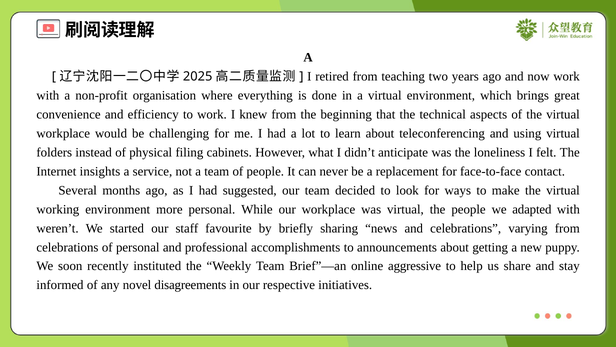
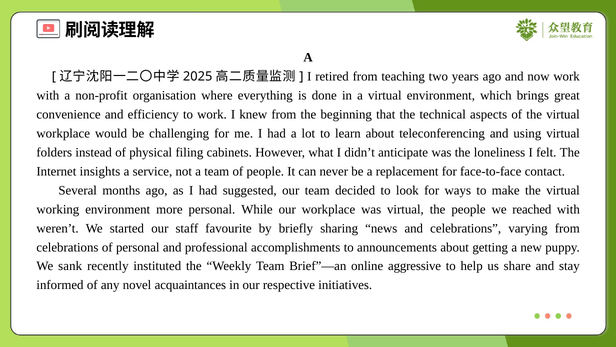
adapted: adapted -> reached
soon: soon -> sank
disagreements: disagreements -> acquaintances
